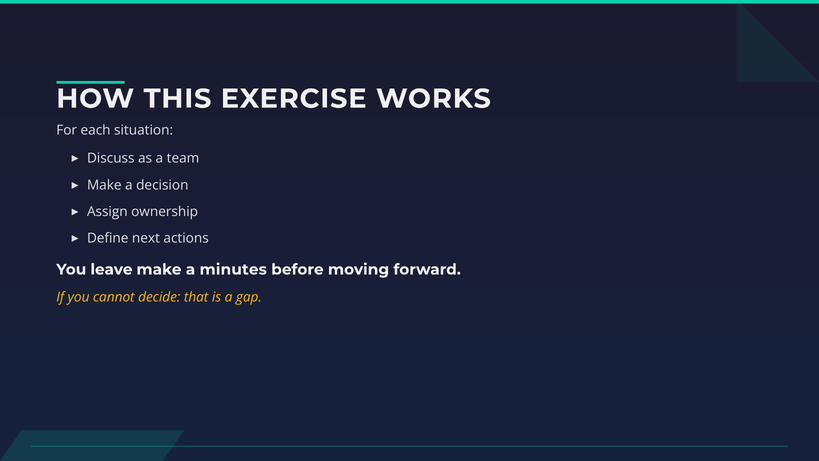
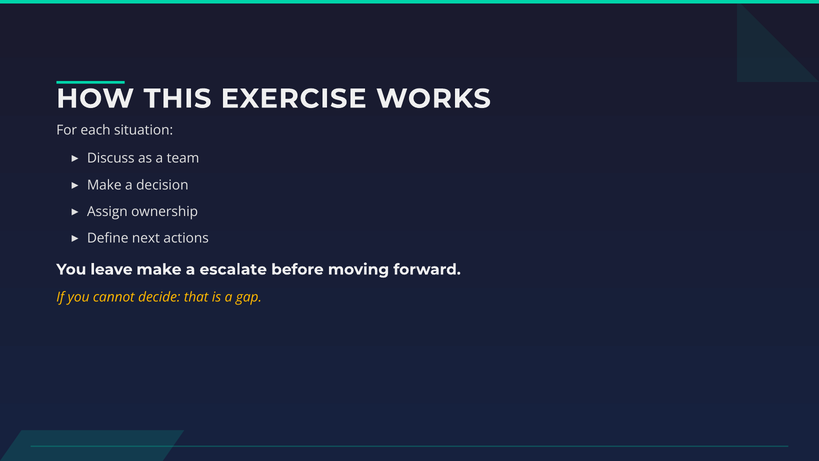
minutes: minutes -> escalate
